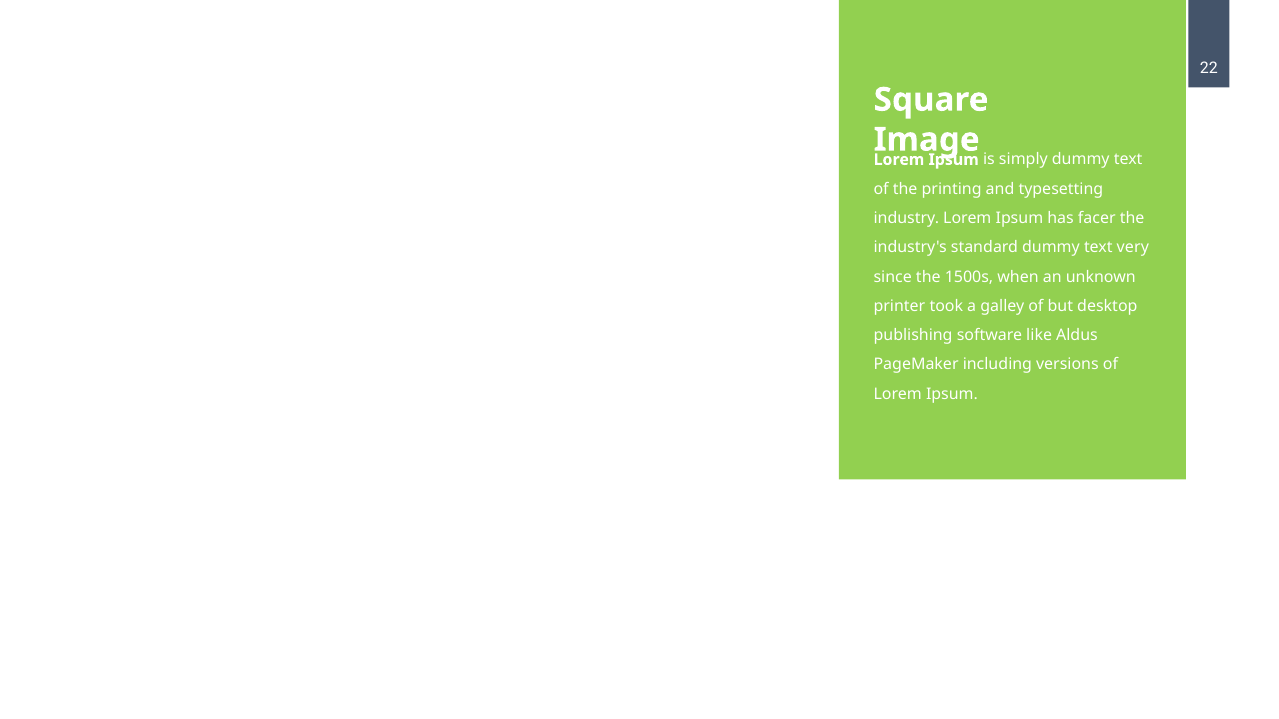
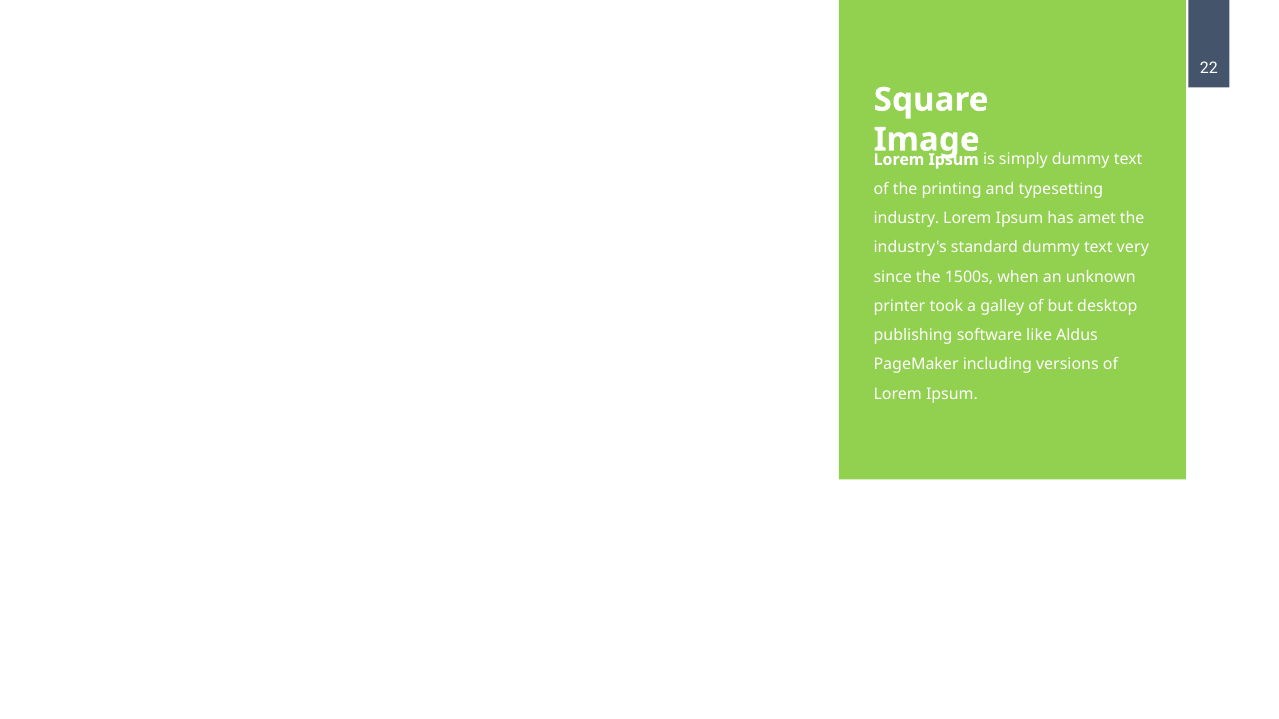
facer: facer -> amet
